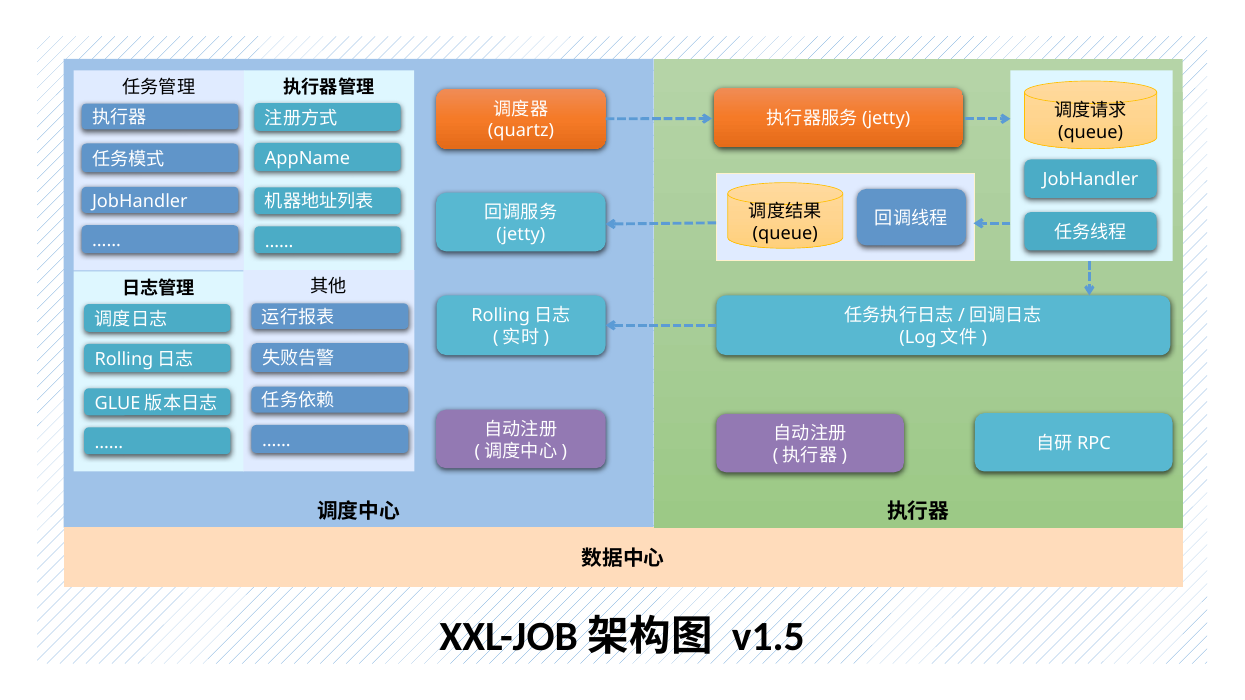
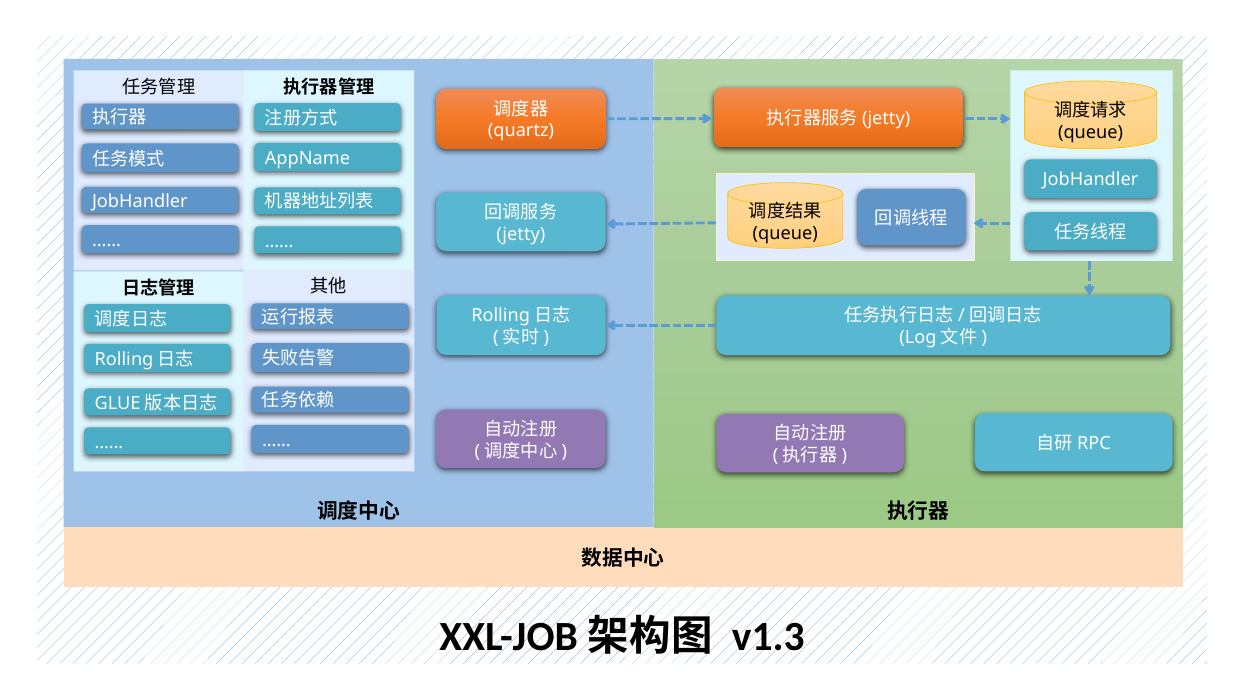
v1.5: v1.5 -> v1.3
